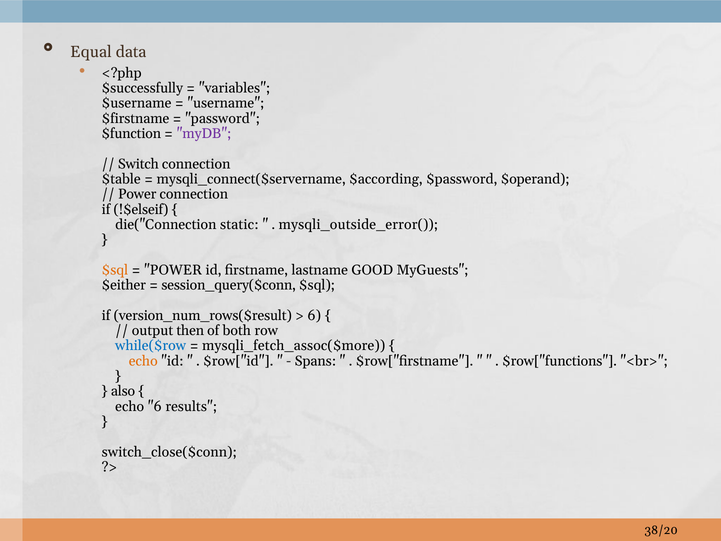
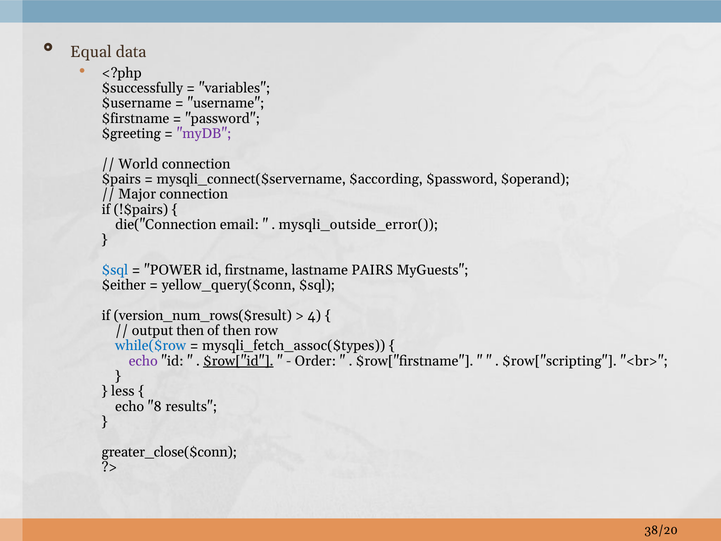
$function: $function -> $greeting
Switch: Switch -> World
$table: $table -> $pairs
Power at (137, 194): Power -> Major
!$elseif: !$elseif -> !$pairs
static: static -> email
$sql at (115, 270) colour: orange -> blue
GOOD: GOOD -> PAIRS
session_query($conn: session_query($conn -> yellow_query($conn
6 at (314, 315): 6 -> 4
of both: both -> then
mysqli_fetch_assoc($more: mysqli_fetch_assoc($more -> mysqli_fetch_assoc($types
echo at (143, 361) colour: orange -> purple
$row["id underline: none -> present
Spans: Spans -> Order
$row["functions: $row["functions -> $row["scripting
also: also -> less
echo 6: 6 -> 8
switch_close($conn: switch_close($conn -> greater_close($conn
